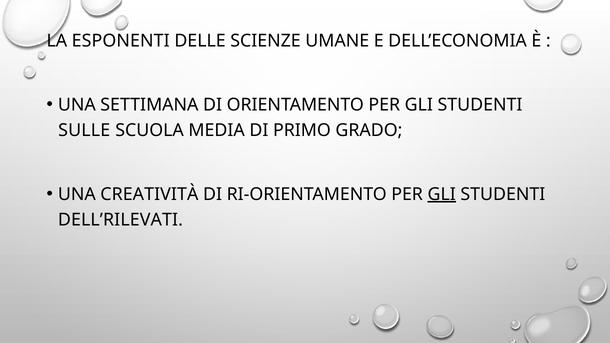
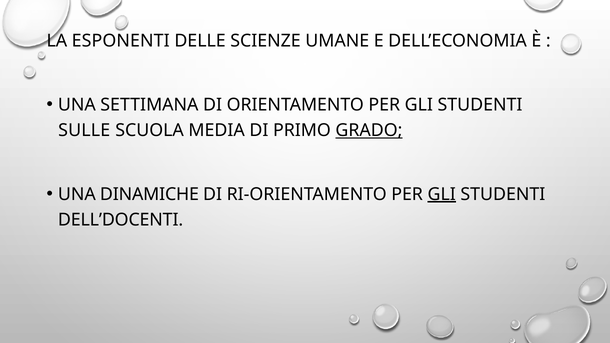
GRADO underline: none -> present
CREATIVITÀ: CREATIVITÀ -> DINAMICHE
DELL’RILEVATI: DELL’RILEVATI -> DELL’DOCENTI
